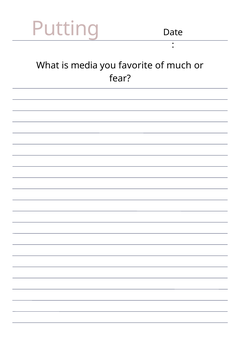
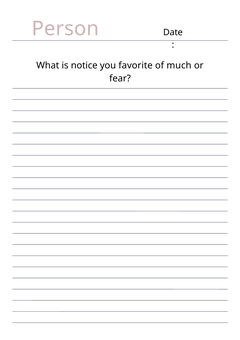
Putting: Putting -> Person
media: media -> notice
